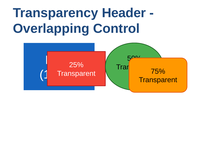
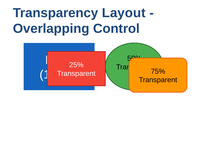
Header: Header -> Layout
